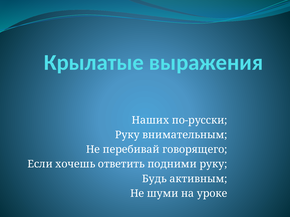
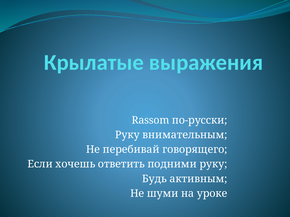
Наших: Наших -> Rassom
